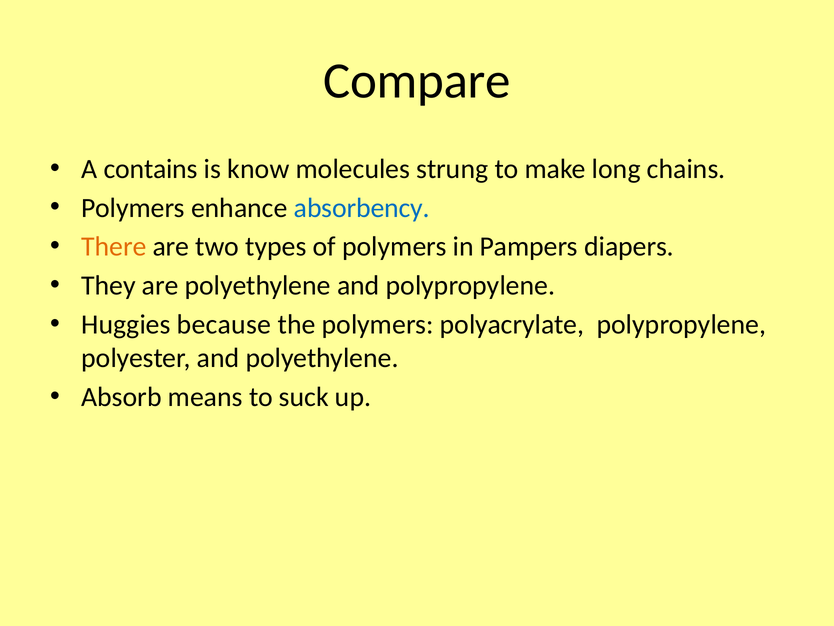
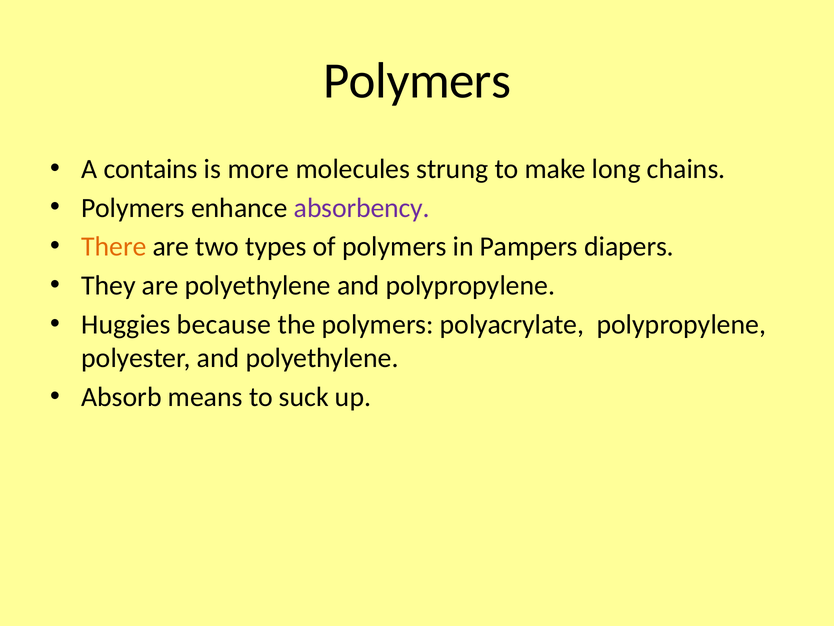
Compare at (417, 81): Compare -> Polymers
know: know -> more
absorbency colour: blue -> purple
